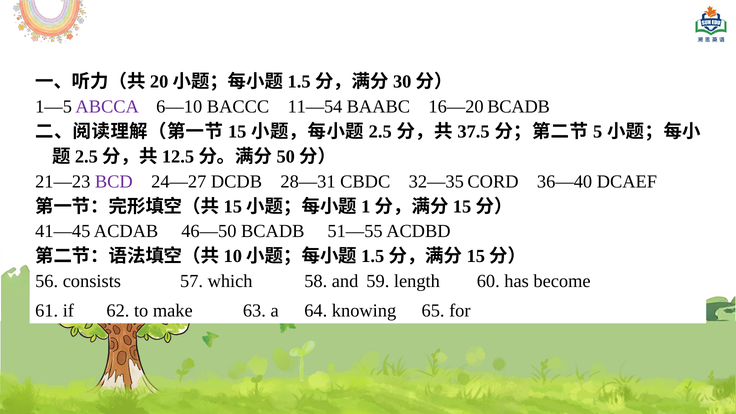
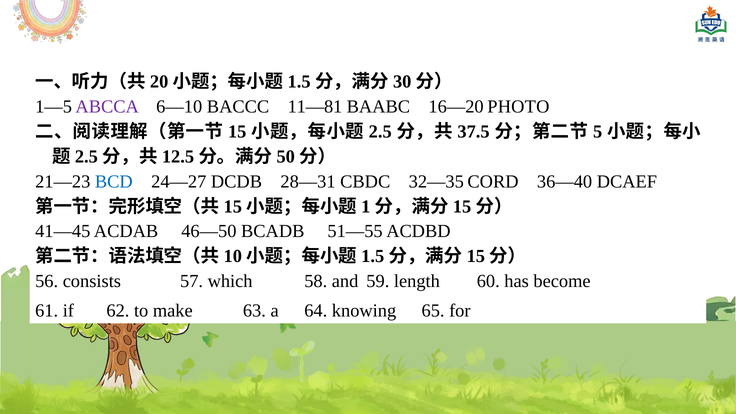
11—54: 11—54 -> 11—81
16—20 BCADB: BCADB -> PHOTO
BCD colour: purple -> blue
